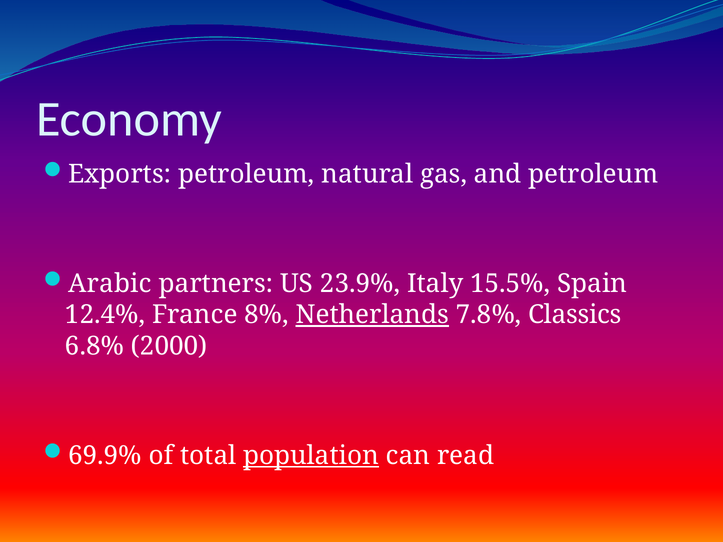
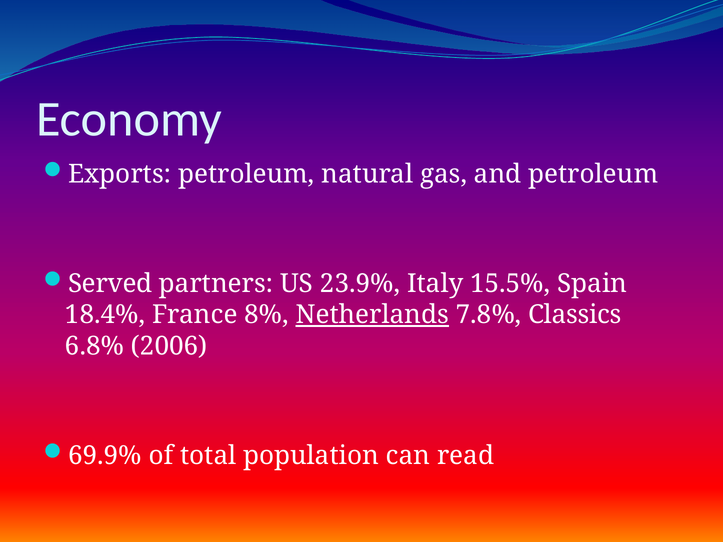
Arabic: Arabic -> Served
12.4%: 12.4% -> 18.4%
2000: 2000 -> 2006
population underline: present -> none
